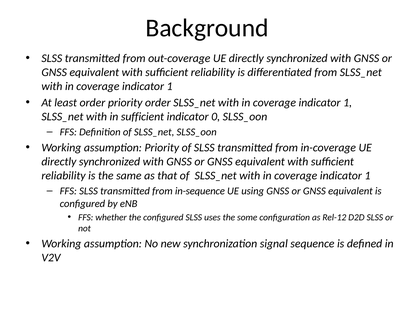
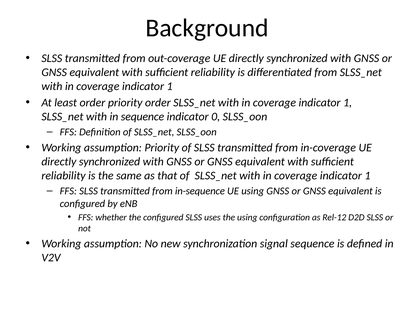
in sufficient: sufficient -> sequence
the some: some -> using
